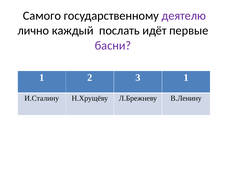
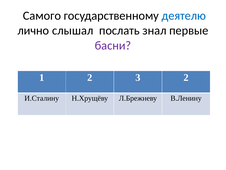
деятелю colour: purple -> blue
каждый: каждый -> слышал
идёт: идёт -> знал
3 1: 1 -> 2
